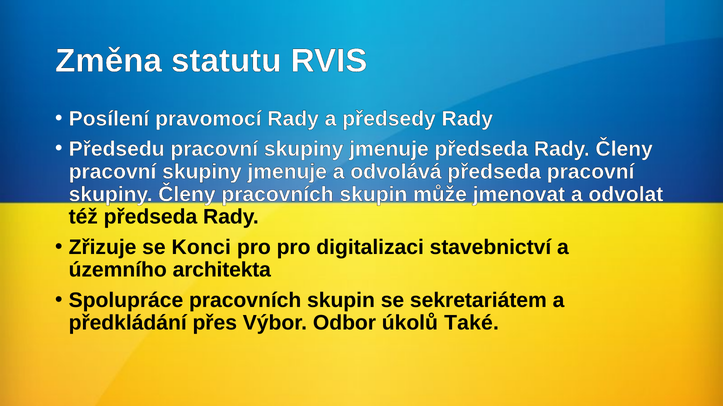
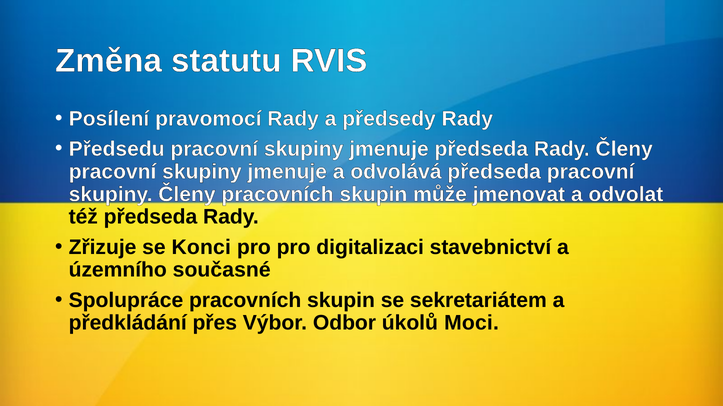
architekta: architekta -> současné
Také: Také -> Moci
